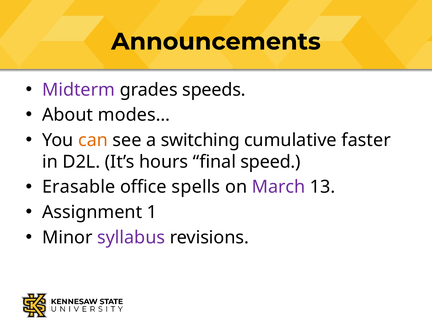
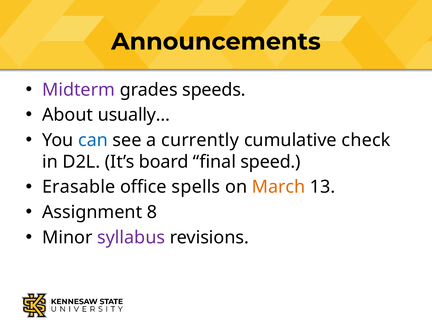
modes…: modes… -> usually…
can colour: orange -> blue
switching: switching -> currently
faster: faster -> check
hours: hours -> board
March colour: purple -> orange
1: 1 -> 8
